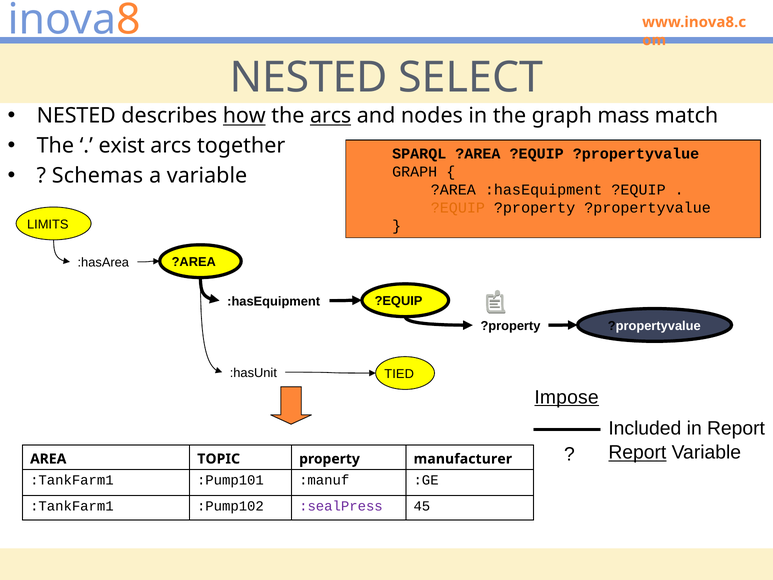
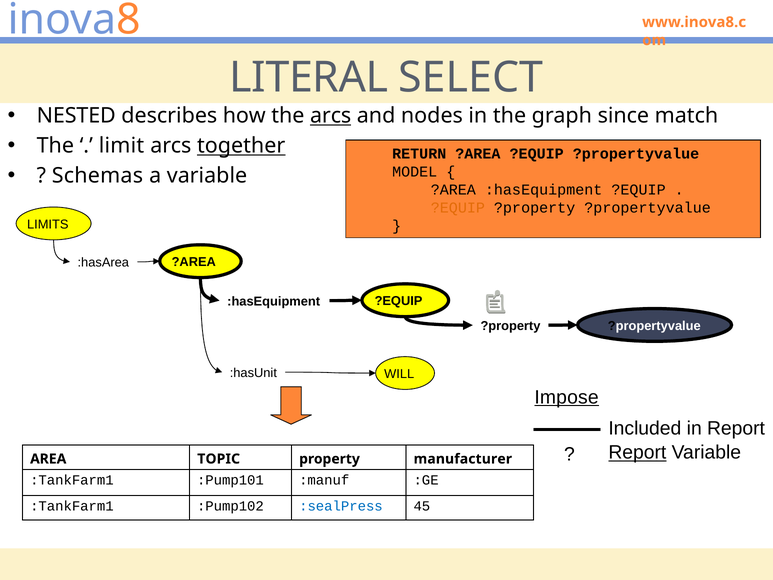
NESTED at (309, 78): NESTED -> LITERAL
how underline: present -> none
mass: mass -> since
exist: exist -> limit
together underline: none -> present
SPARQL: SPARQL -> RETURN
GRAPH at (415, 172): GRAPH -> MODEL
TIED: TIED -> WILL
:sealPress colour: purple -> blue
